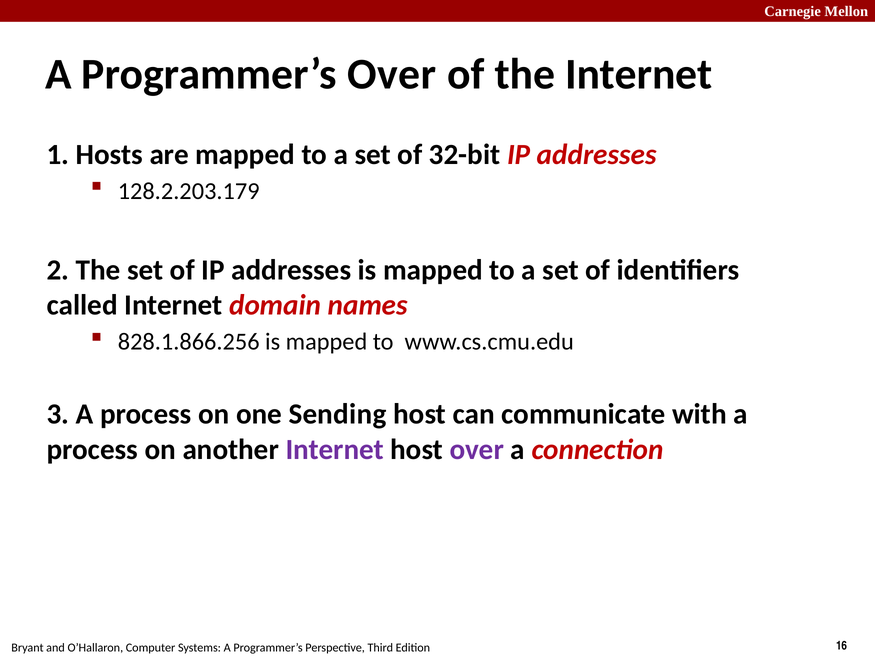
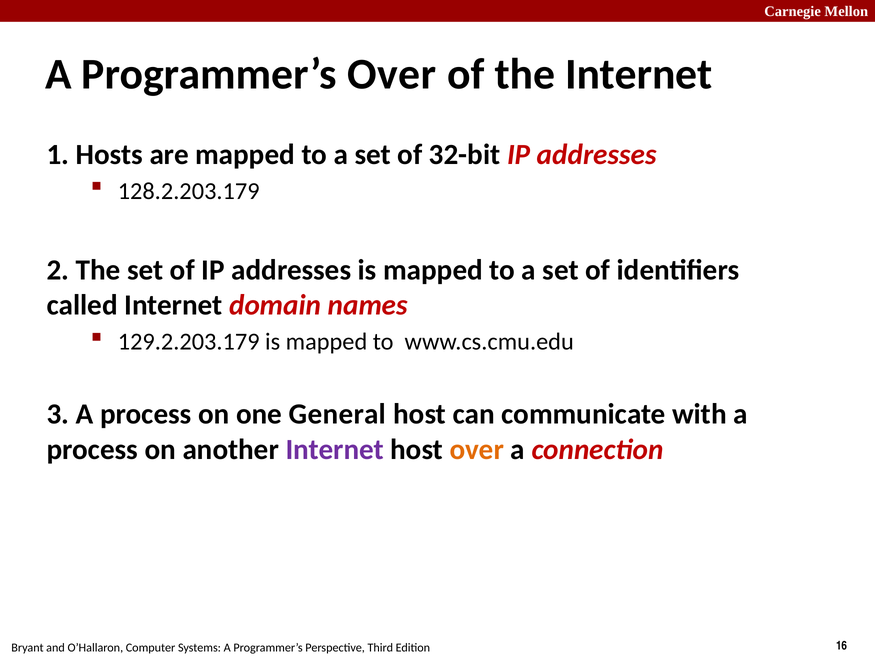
828.1.866.256: 828.1.866.256 -> 129.2.203.179
Sending: Sending -> General
over at (477, 449) colour: purple -> orange
